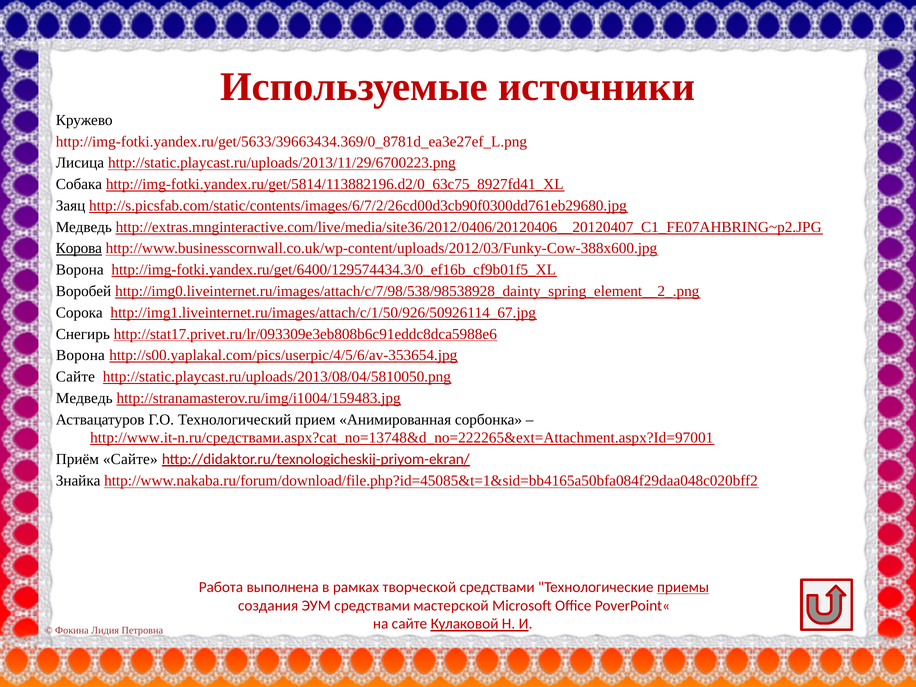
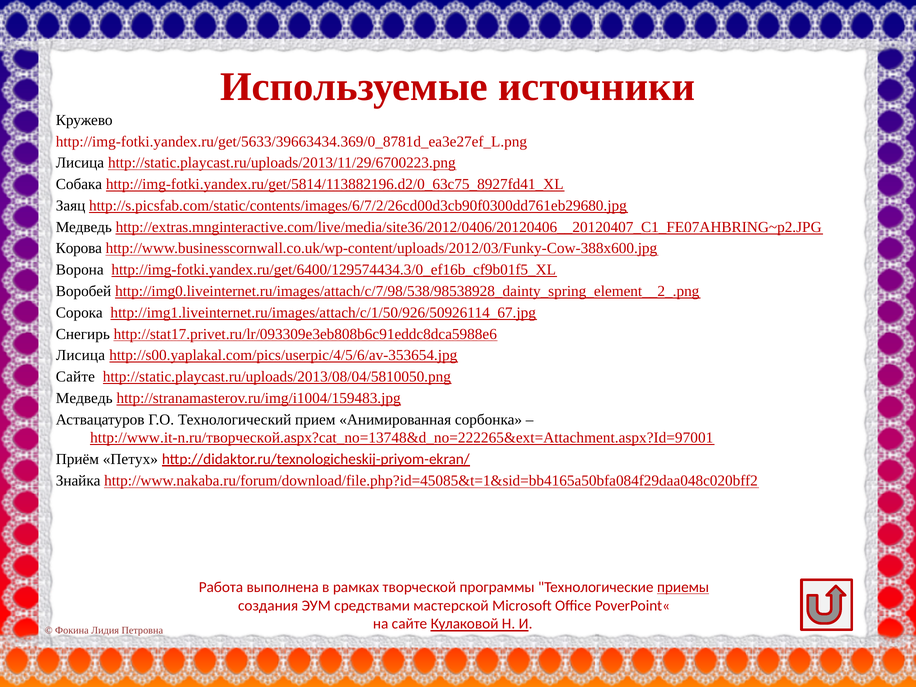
Корова underline: present -> none
Ворона at (80, 355): Ворона -> Лисица
http://www.it-n.ru/средствами.aspx?cat_no=13748&d_no=222265&ext=Attachment.aspx?Id=97001: http://www.it-n.ru/средствами.aspx?cat_no=13748&d_no=222265&ext=Attachment.aspx?Id=97001 -> http://www.it-n.ru/творческой.aspx?cat_no=13748&d_no=222265&ext=Attachment.aspx?Id=97001
Приём Сайте: Сайте -> Петух
творческой средствами: средствами -> программы
